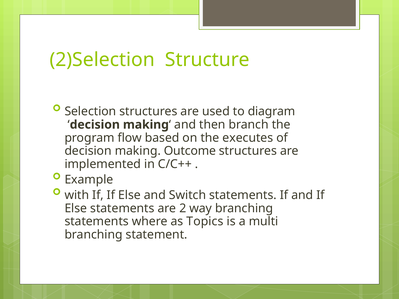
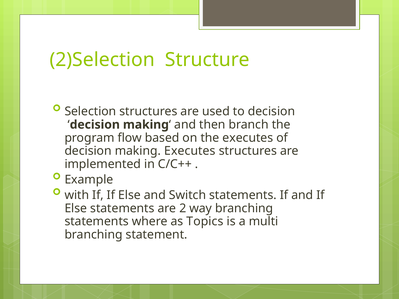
to diagram: diagram -> decision
making Outcome: Outcome -> Executes
